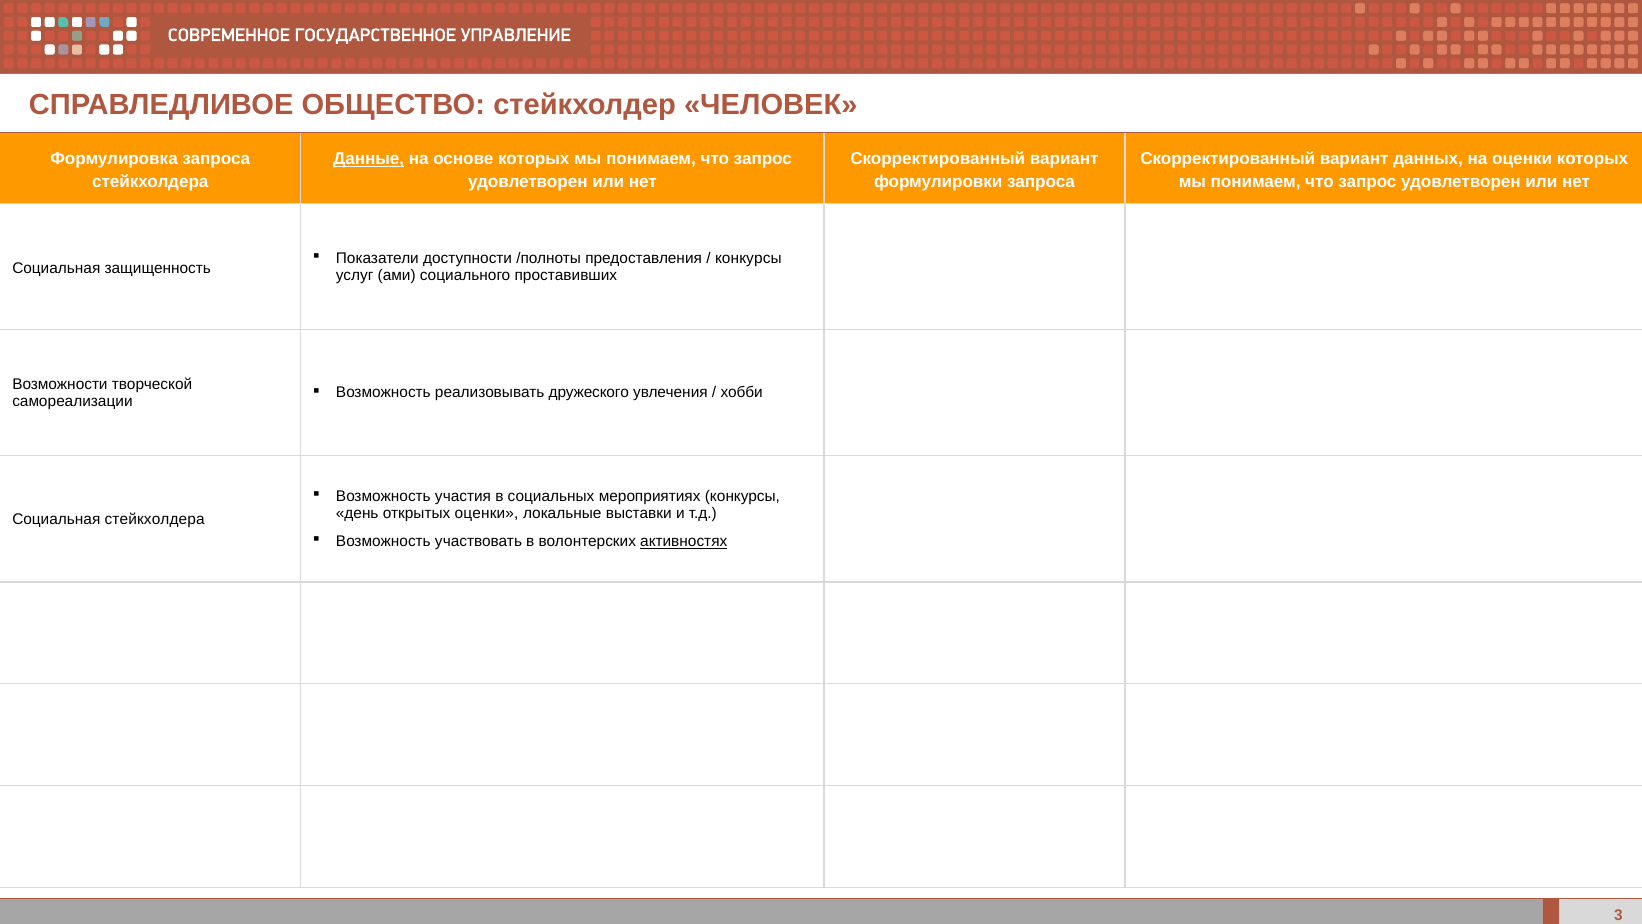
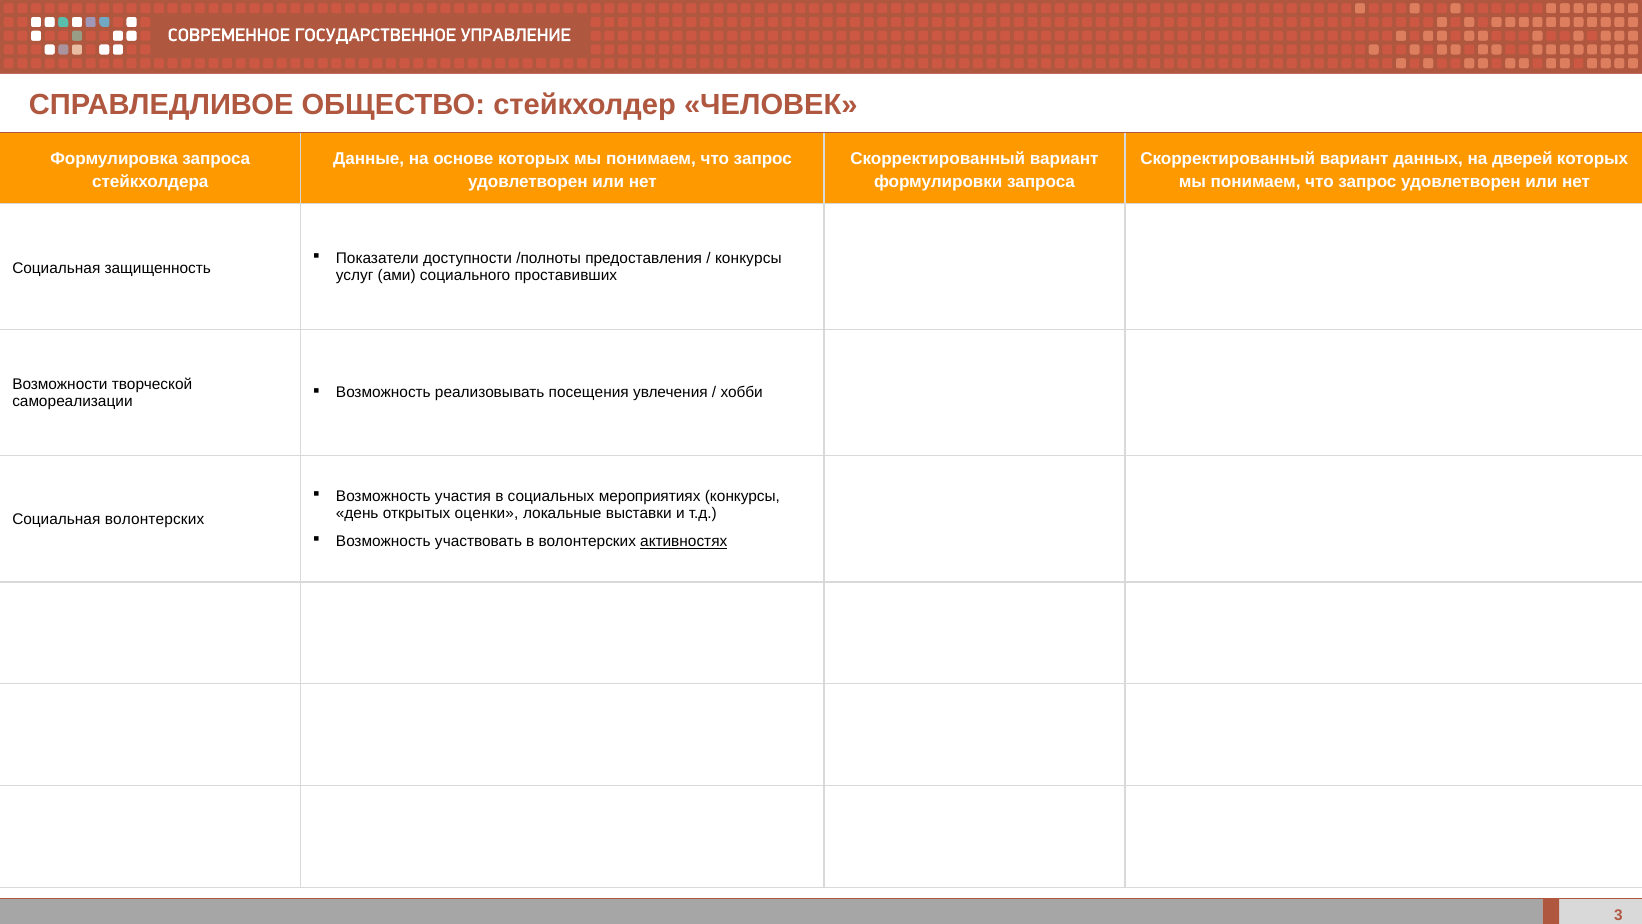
Данные underline: present -> none
на оценки: оценки -> дверей
дружеского: дружеского -> посещения
Социальная стейкхолдера: стейкхолдера -> волонтерских
